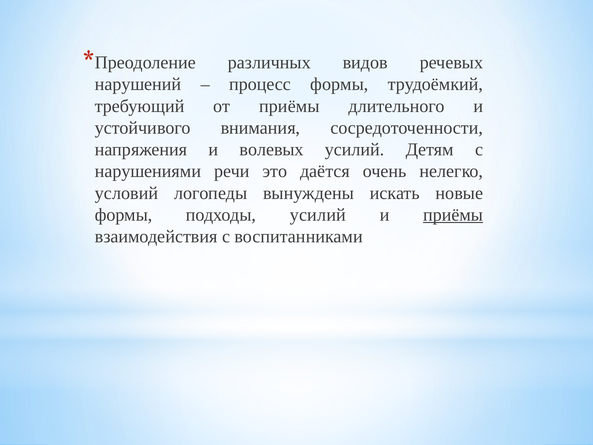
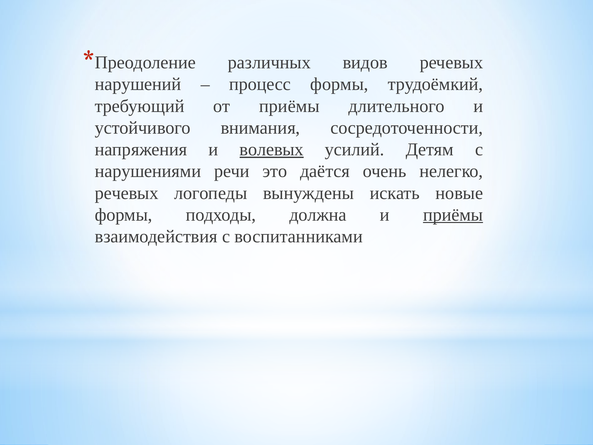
волевых underline: none -> present
условий at (127, 193): условий -> речевых
подходы усилий: усилий -> должна
